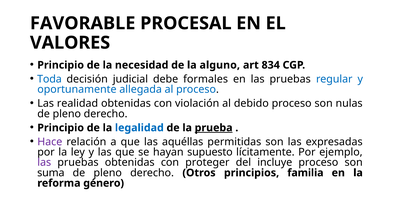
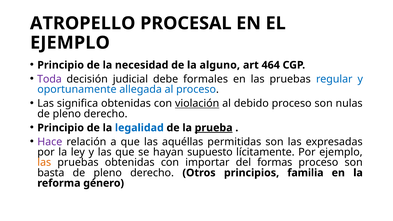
FAVORABLE: FAVORABLE -> ATROPELLO
VALORES at (70, 43): VALORES -> EJEMPLO
834: 834 -> 464
Toda colour: blue -> purple
realidad: realidad -> significa
violación underline: none -> present
las at (44, 163) colour: purple -> orange
proteger: proteger -> importar
incluye: incluye -> formas
suma: suma -> basta
